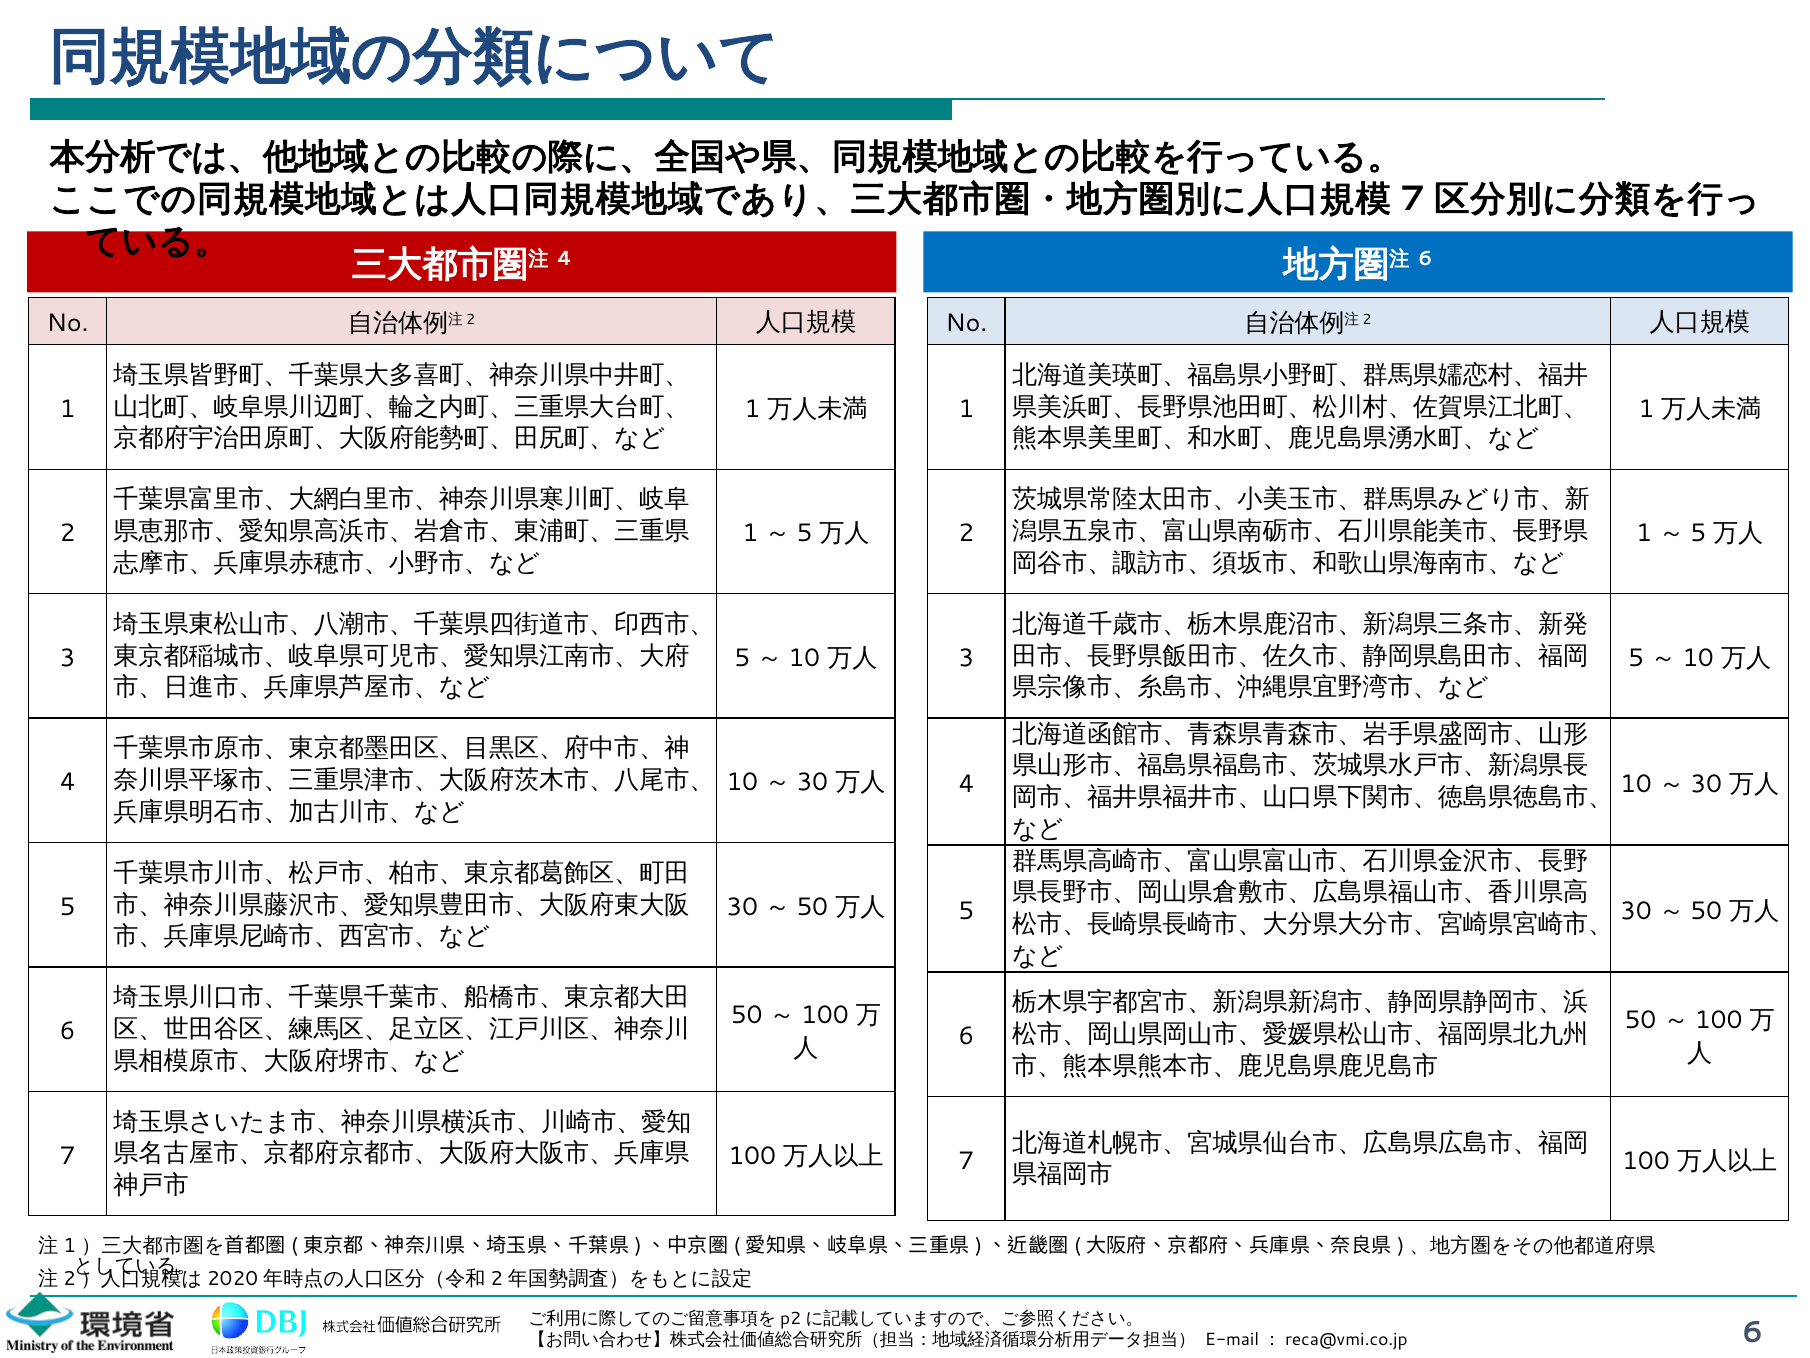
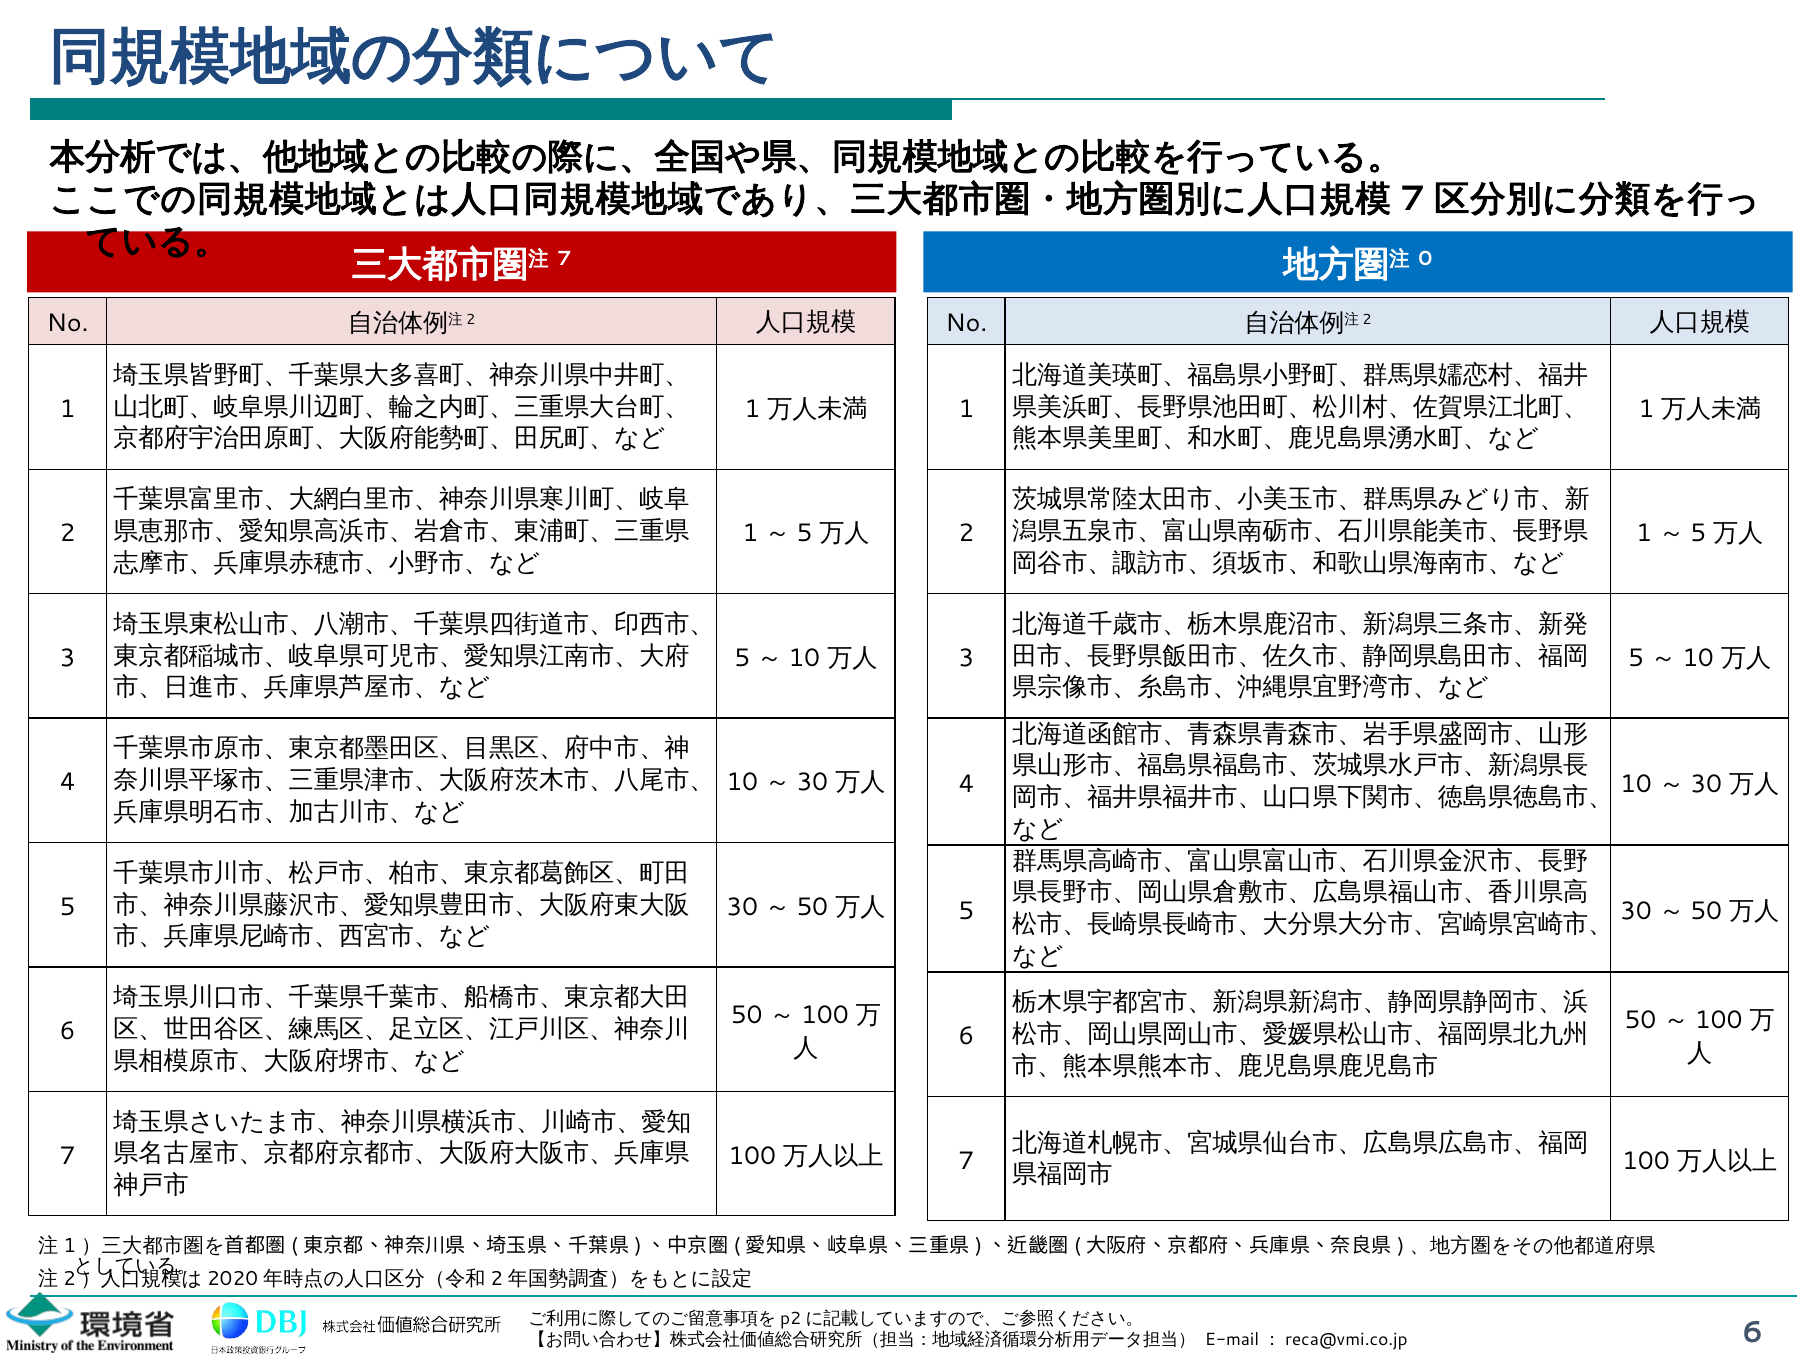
4 at (565, 259): 4 -> 7
6 at (1425, 259): 6 -> 0
